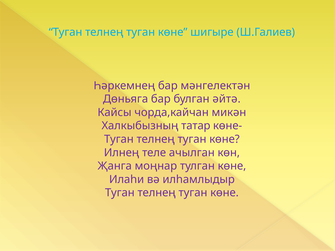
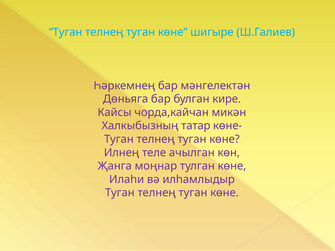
әйтә: әйтә -> кире
